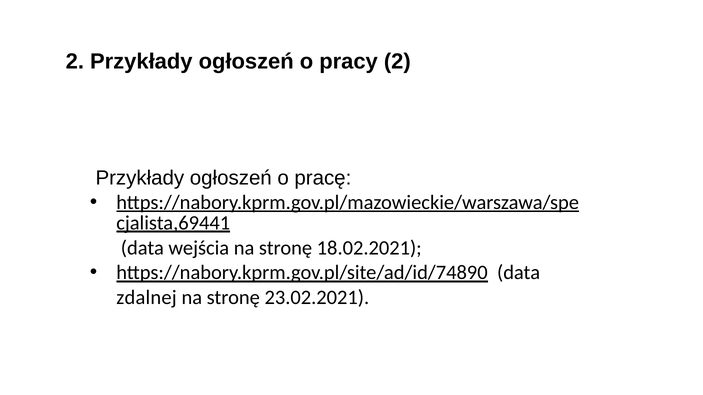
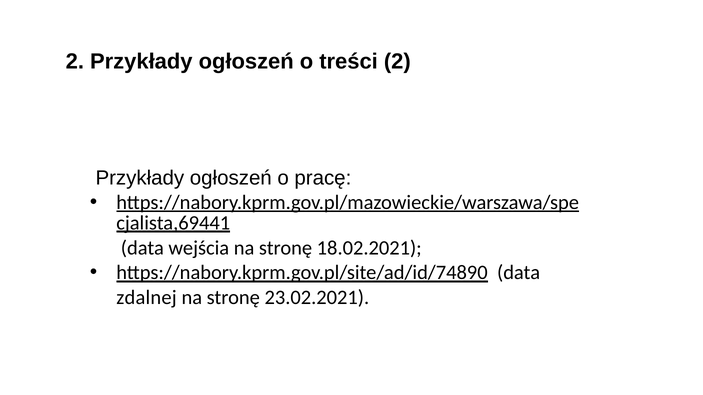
pracy: pracy -> treści
